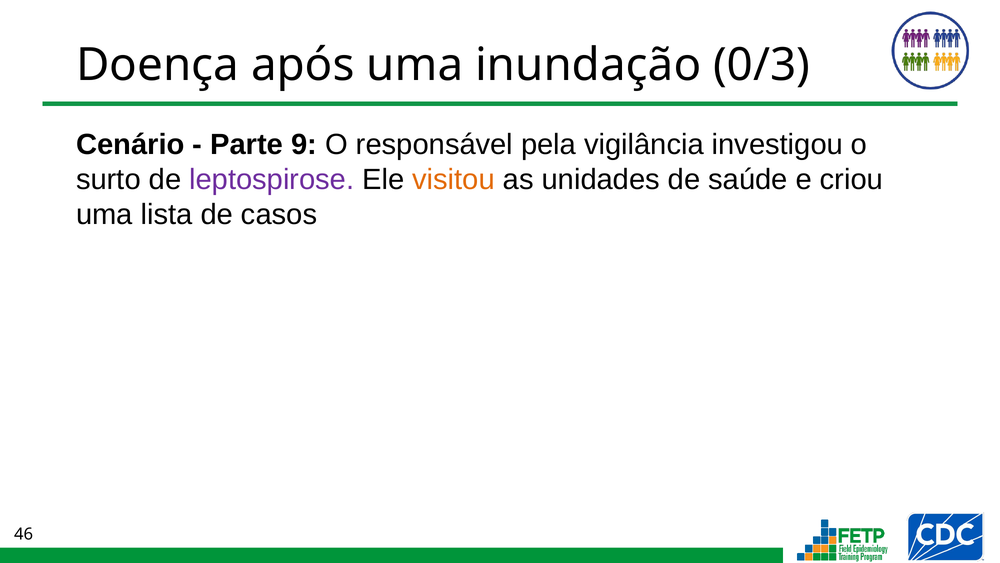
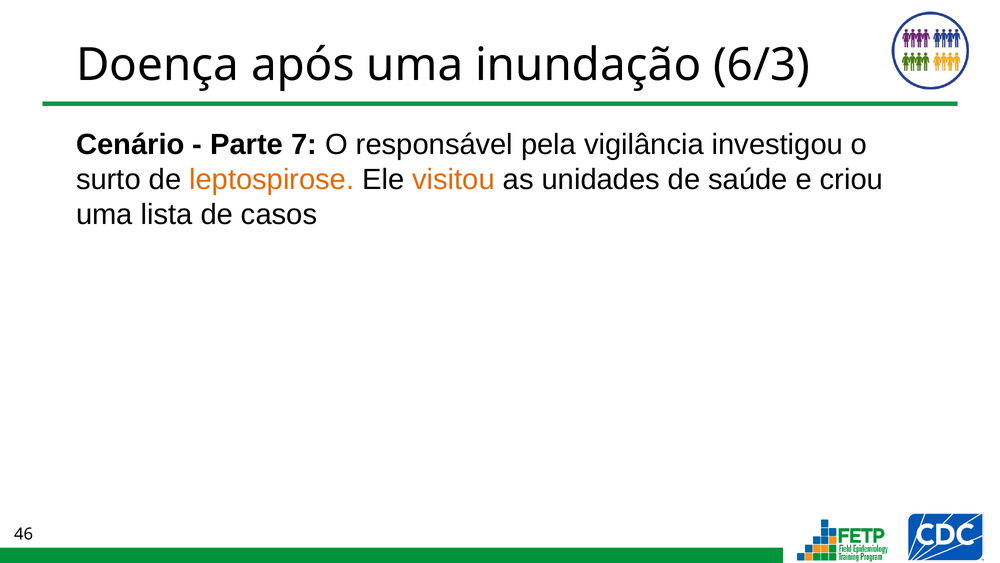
0/3: 0/3 -> 6/3
9: 9 -> 7
leptospirose colour: purple -> orange
